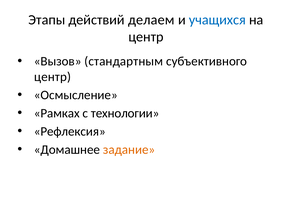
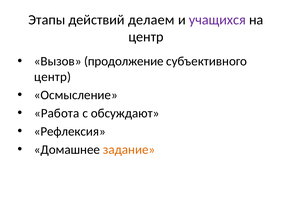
учащихся colour: blue -> purple
стандартным: стандартным -> продолжение
Рамках: Рамках -> Работа
технологии: технологии -> обсуждают
